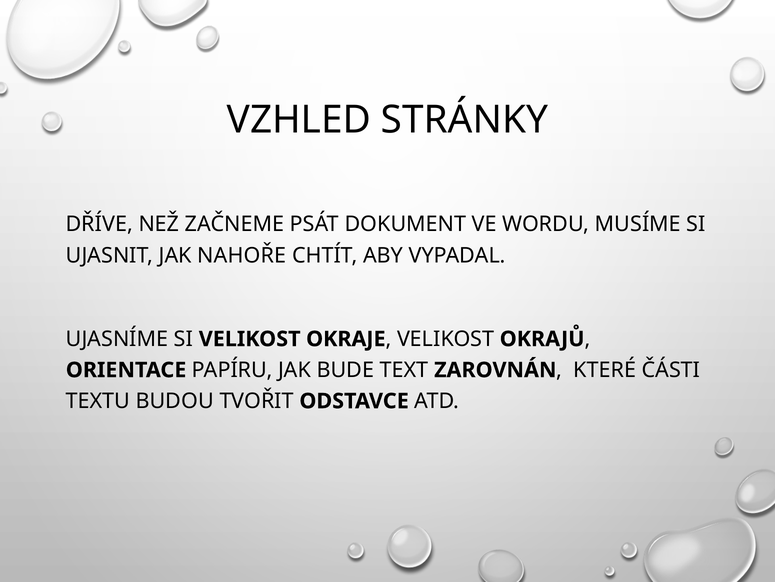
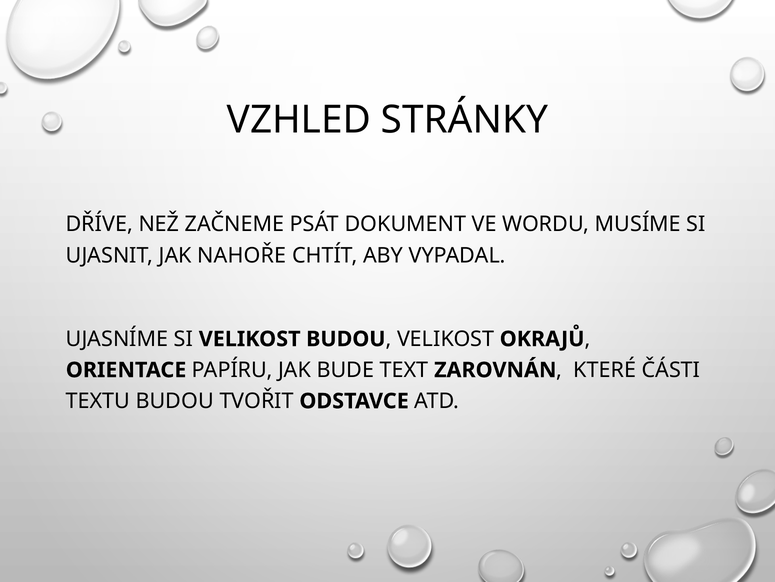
VELIKOST OKRAJE: OKRAJE -> BUDOU
